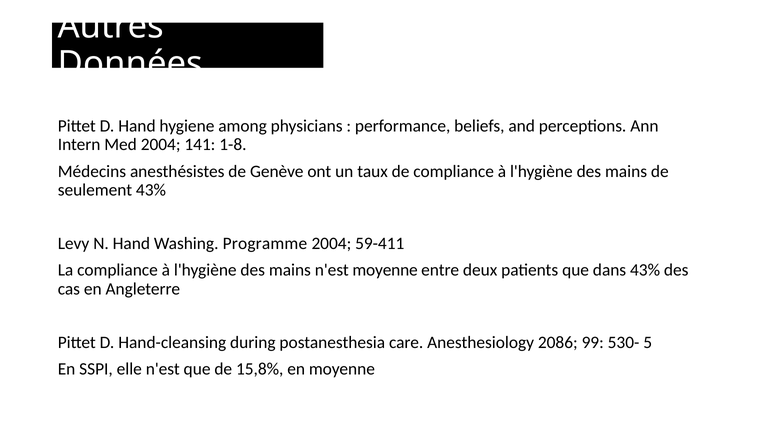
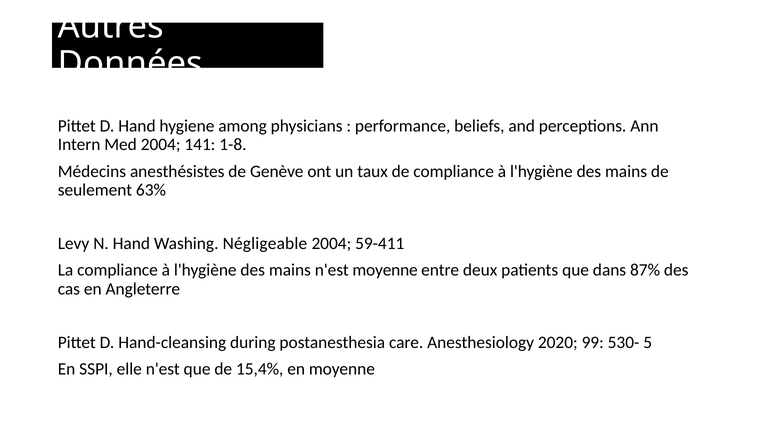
seulement 43%: 43% -> 63%
Programme: Programme -> Négligeable
dans 43%: 43% -> 87%
2086: 2086 -> 2020
15,8%: 15,8% -> 15,4%
